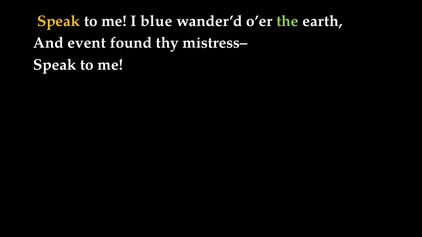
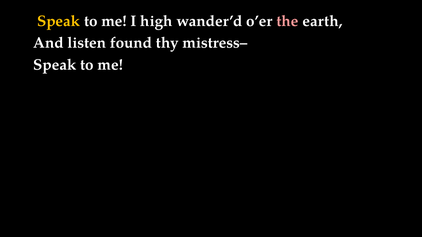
blue: blue -> high
the colour: light green -> pink
event: event -> listen
